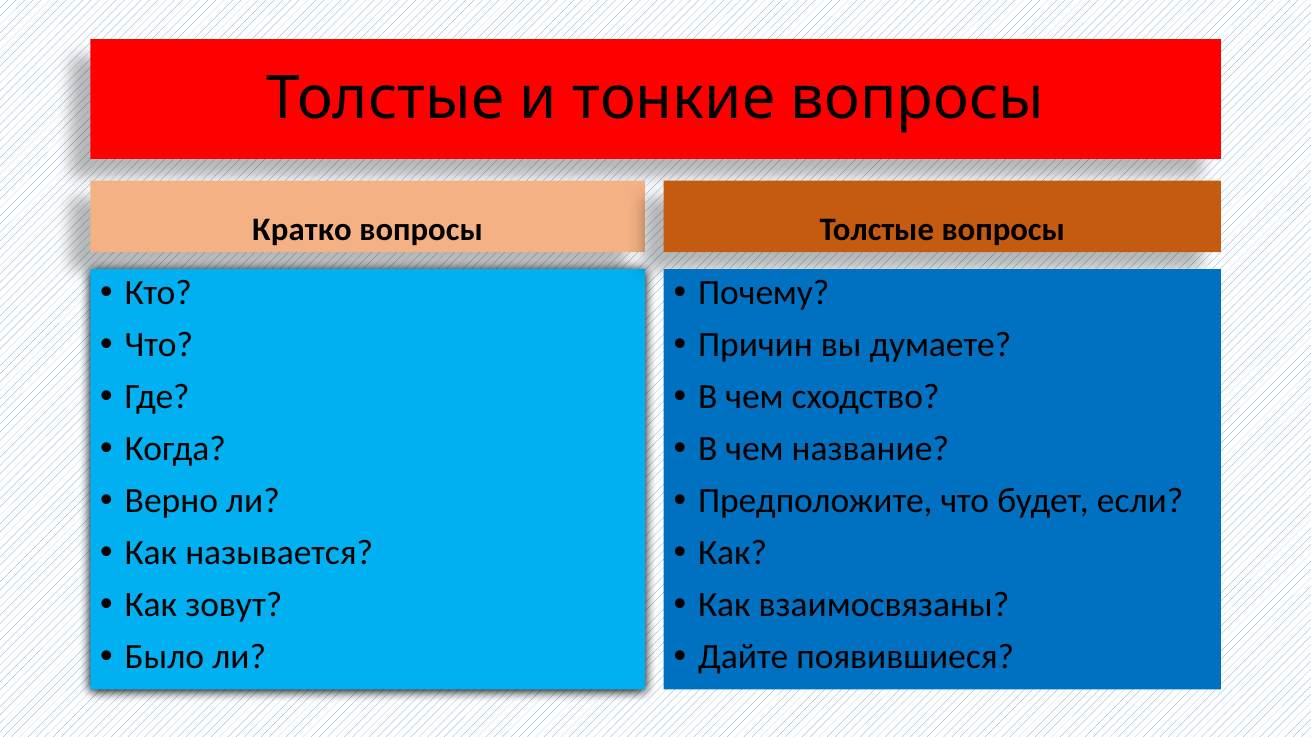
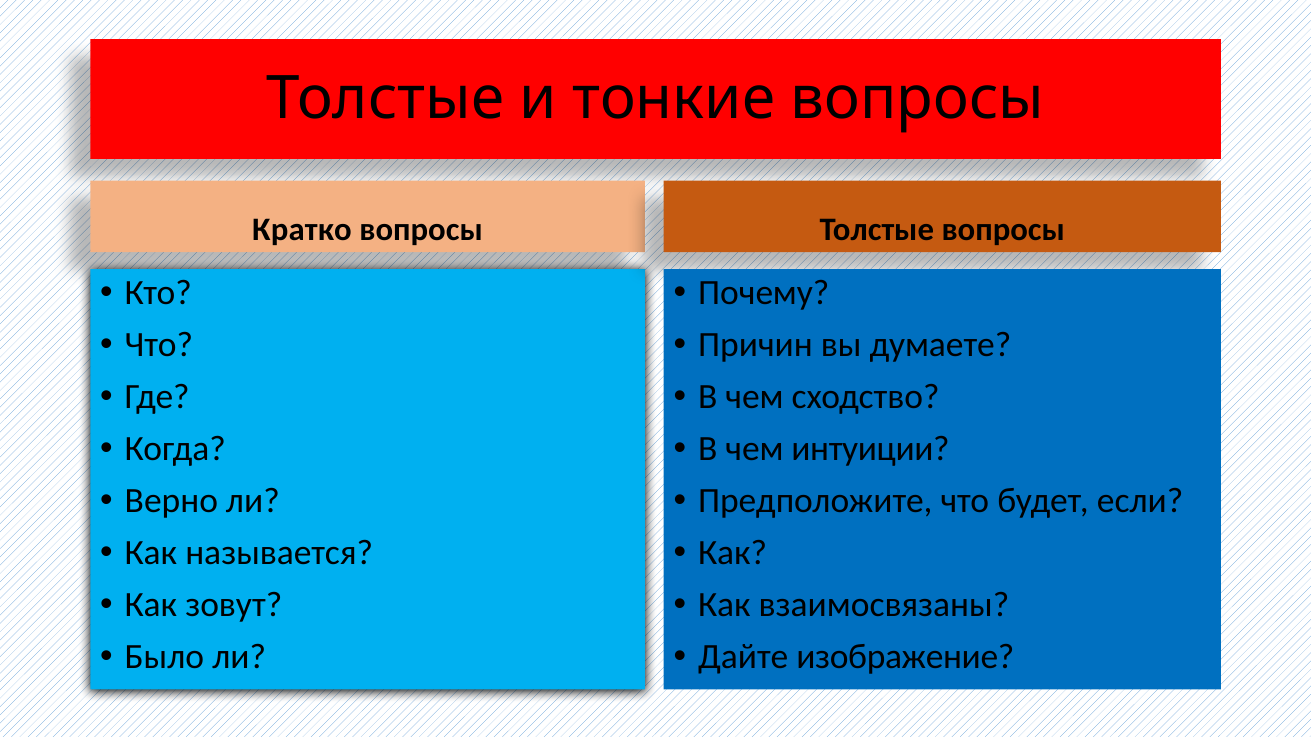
название: название -> интуиции
появившиеся: появившиеся -> изображение
